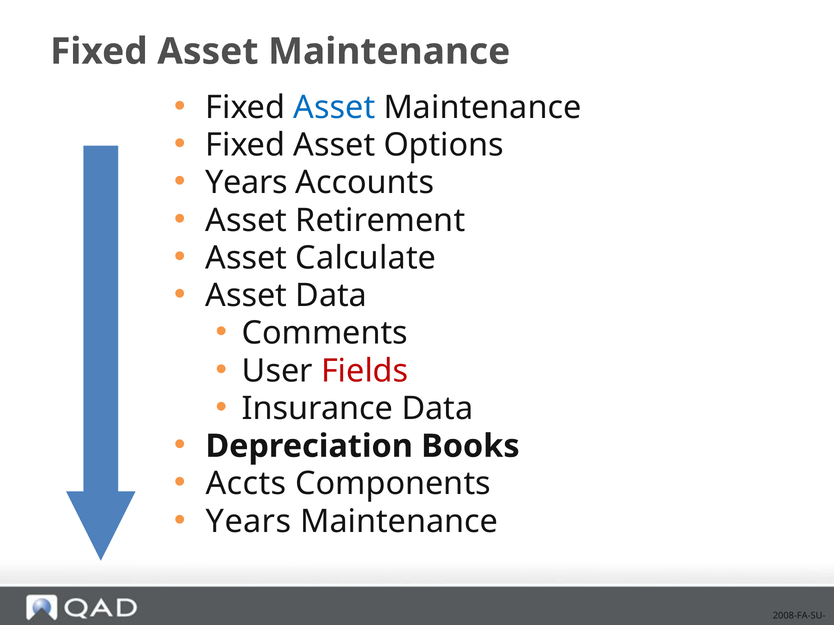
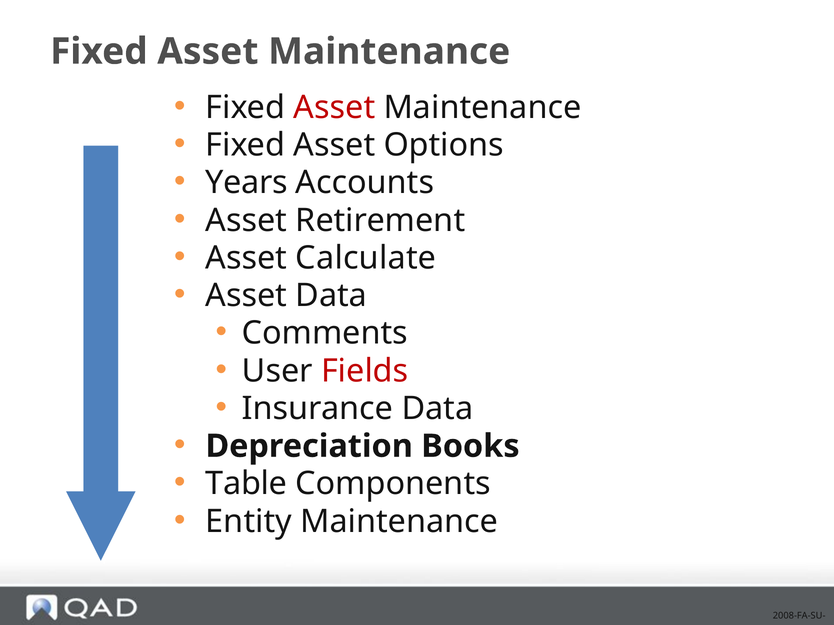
Asset at (334, 108) colour: blue -> red
Accts: Accts -> Table
Years at (249, 522): Years -> Entity
